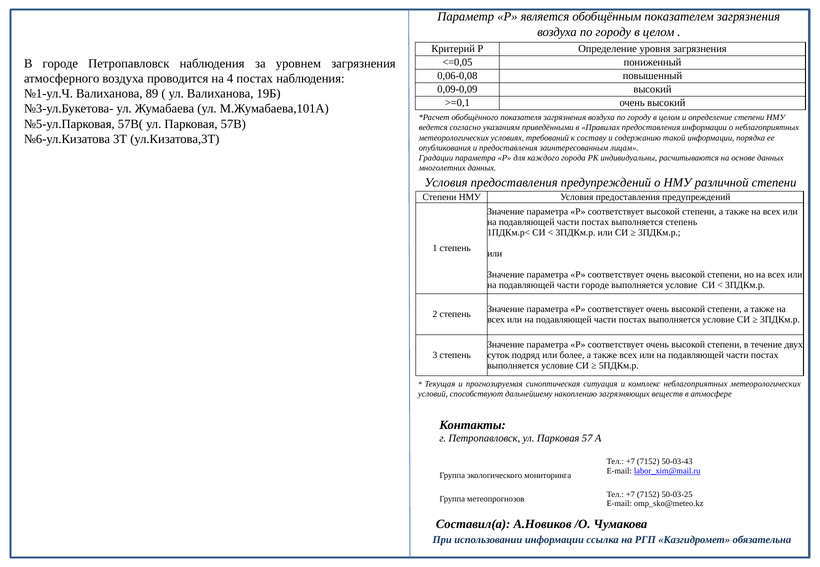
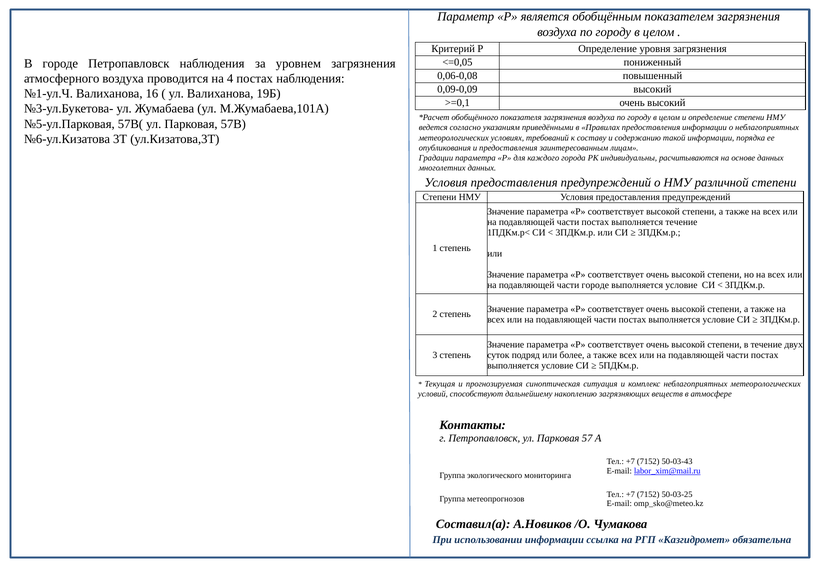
89: 89 -> 16
выполняется степень: степень -> течение
